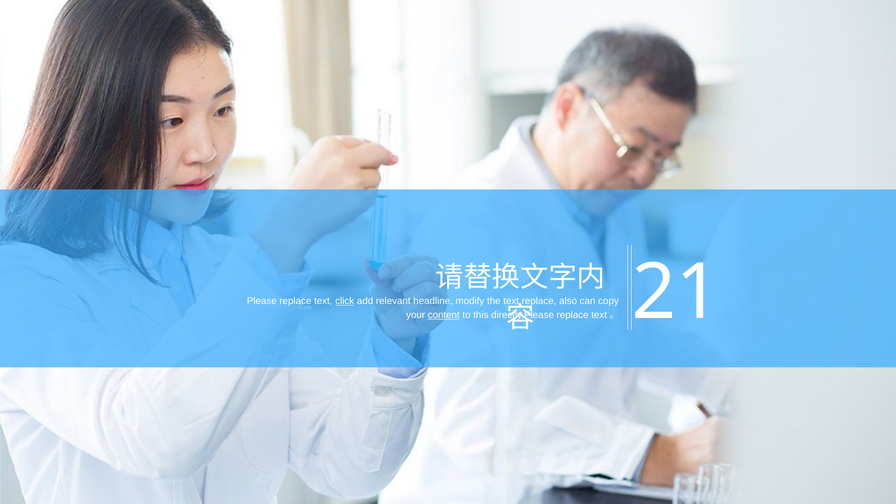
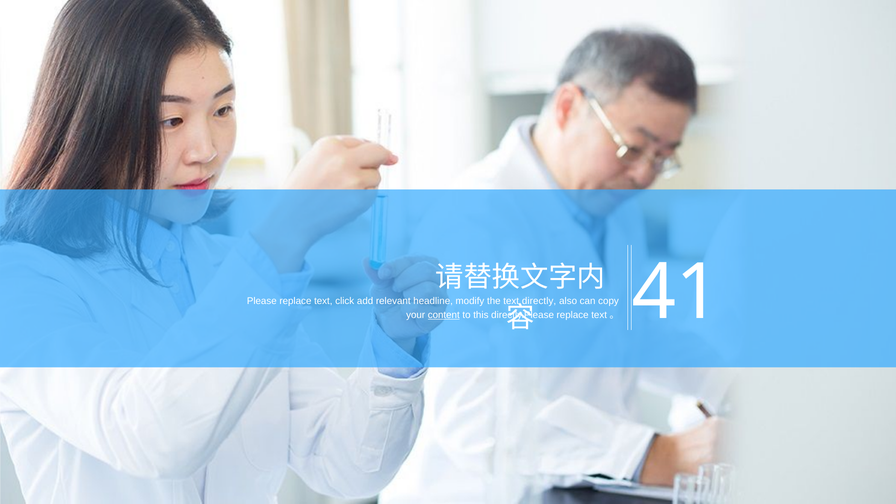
click underline: present -> none
text replace: replace -> directly
21: 21 -> 41
